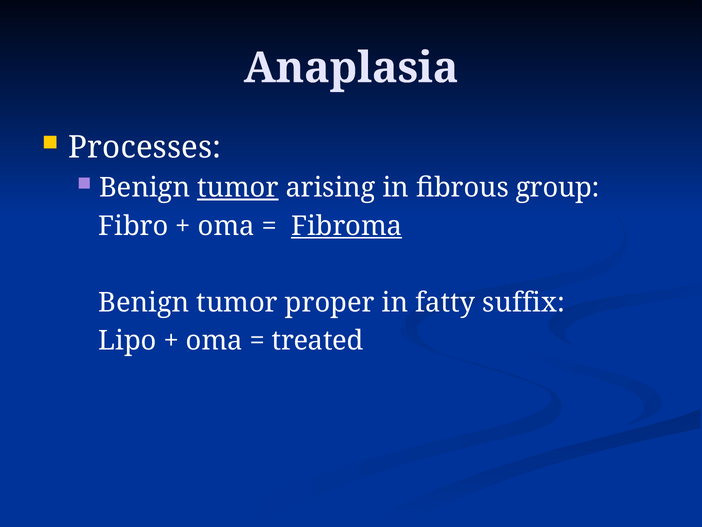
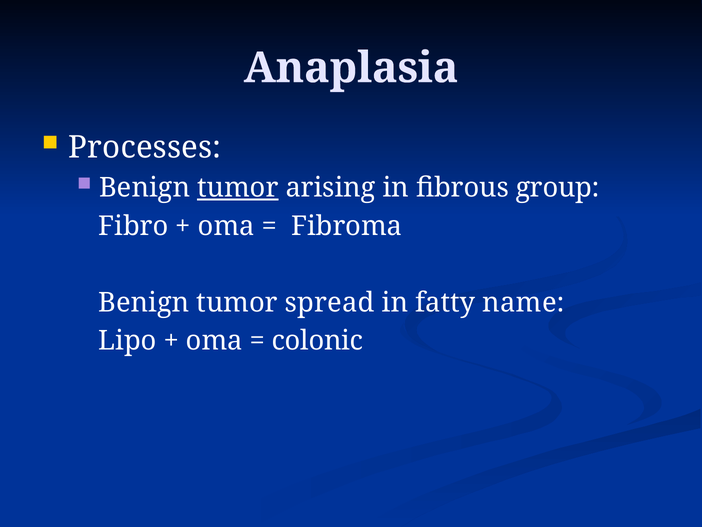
Fibroma underline: present -> none
proper: proper -> spread
suffix: suffix -> name
treated: treated -> colonic
